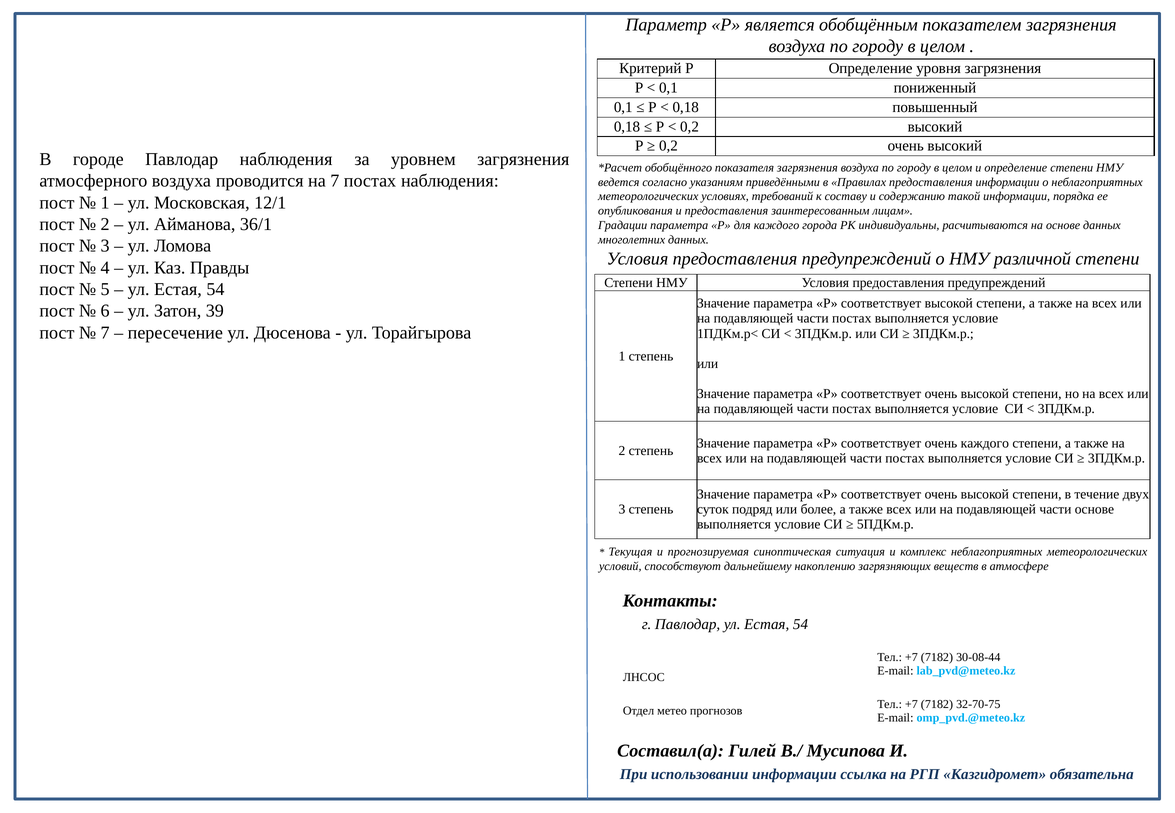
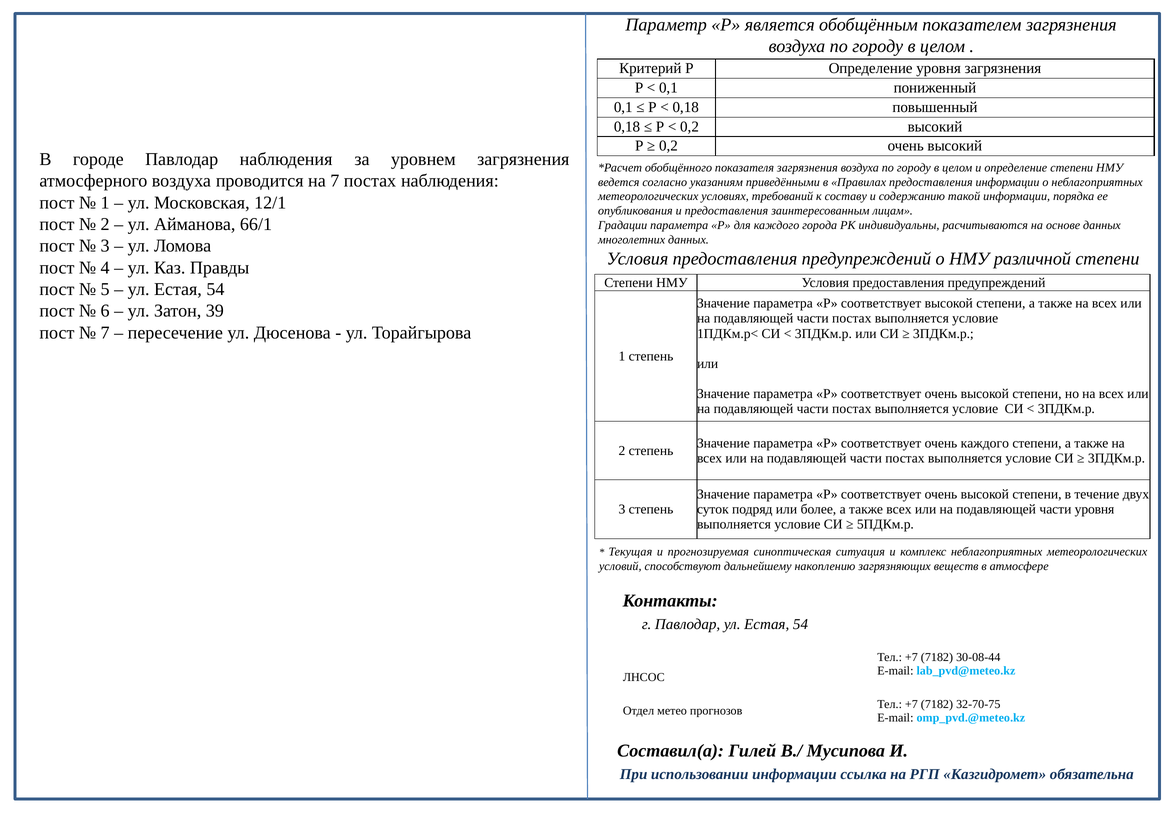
36/1: 36/1 -> 66/1
части основе: основе -> уровня
